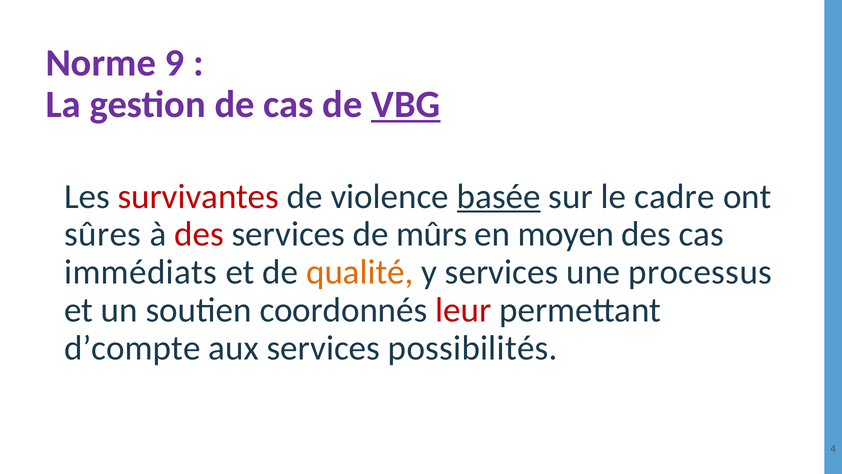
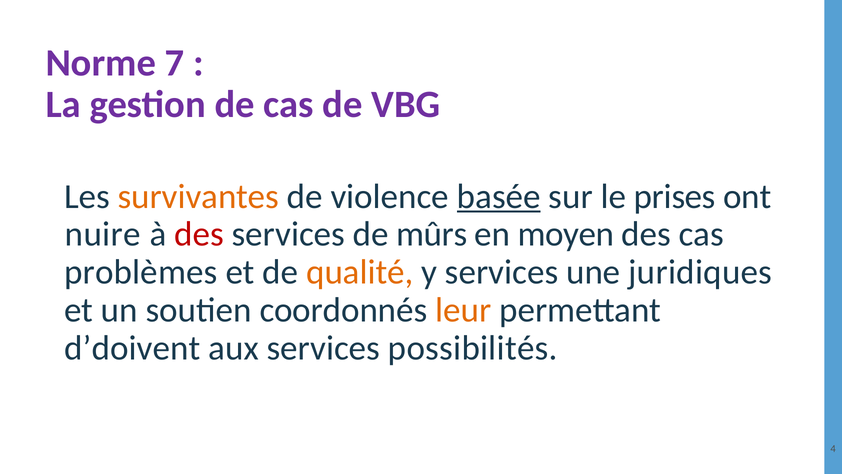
9: 9 -> 7
VBG underline: present -> none
survivantes colour: red -> orange
cadre: cadre -> prises
sûres: sûres -> nuire
immédiats: immédiats -> problèmes
processus: processus -> juridiques
leur colour: red -> orange
d’compte: d’compte -> d’doivent
